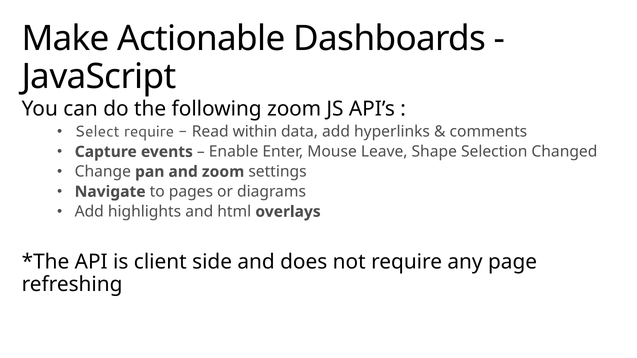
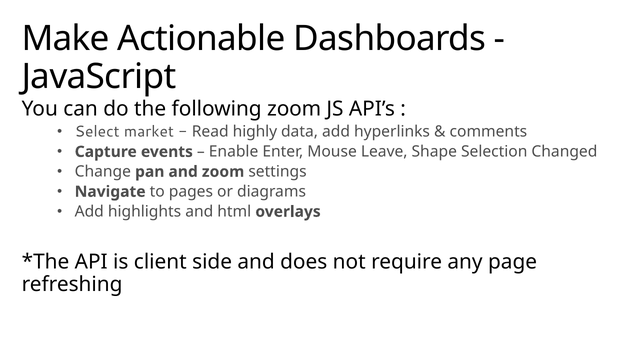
Select require: require -> market
within: within -> highly
